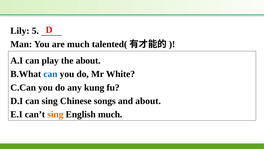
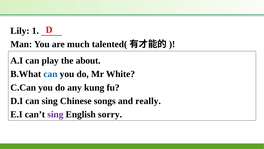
5: 5 -> 1
and about: about -> really
sing at (55, 114) colour: orange -> purple
English much: much -> sorry
